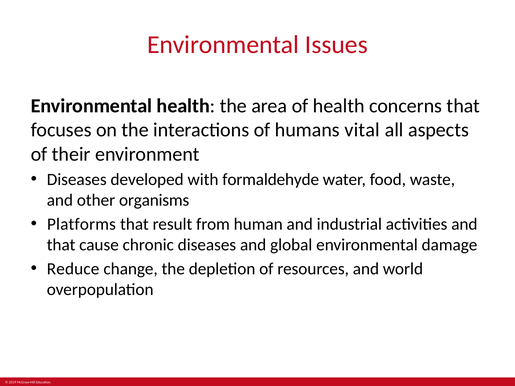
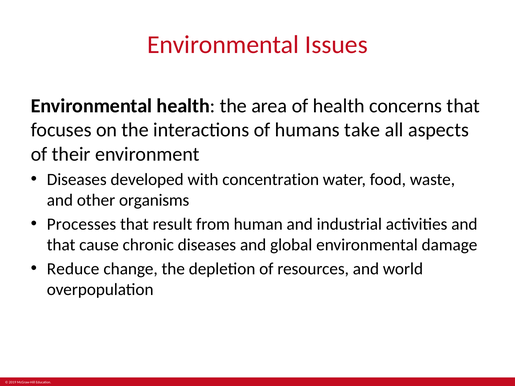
vital: vital -> take
formaldehyde: formaldehyde -> concentration
Platforms: Platforms -> Processes
